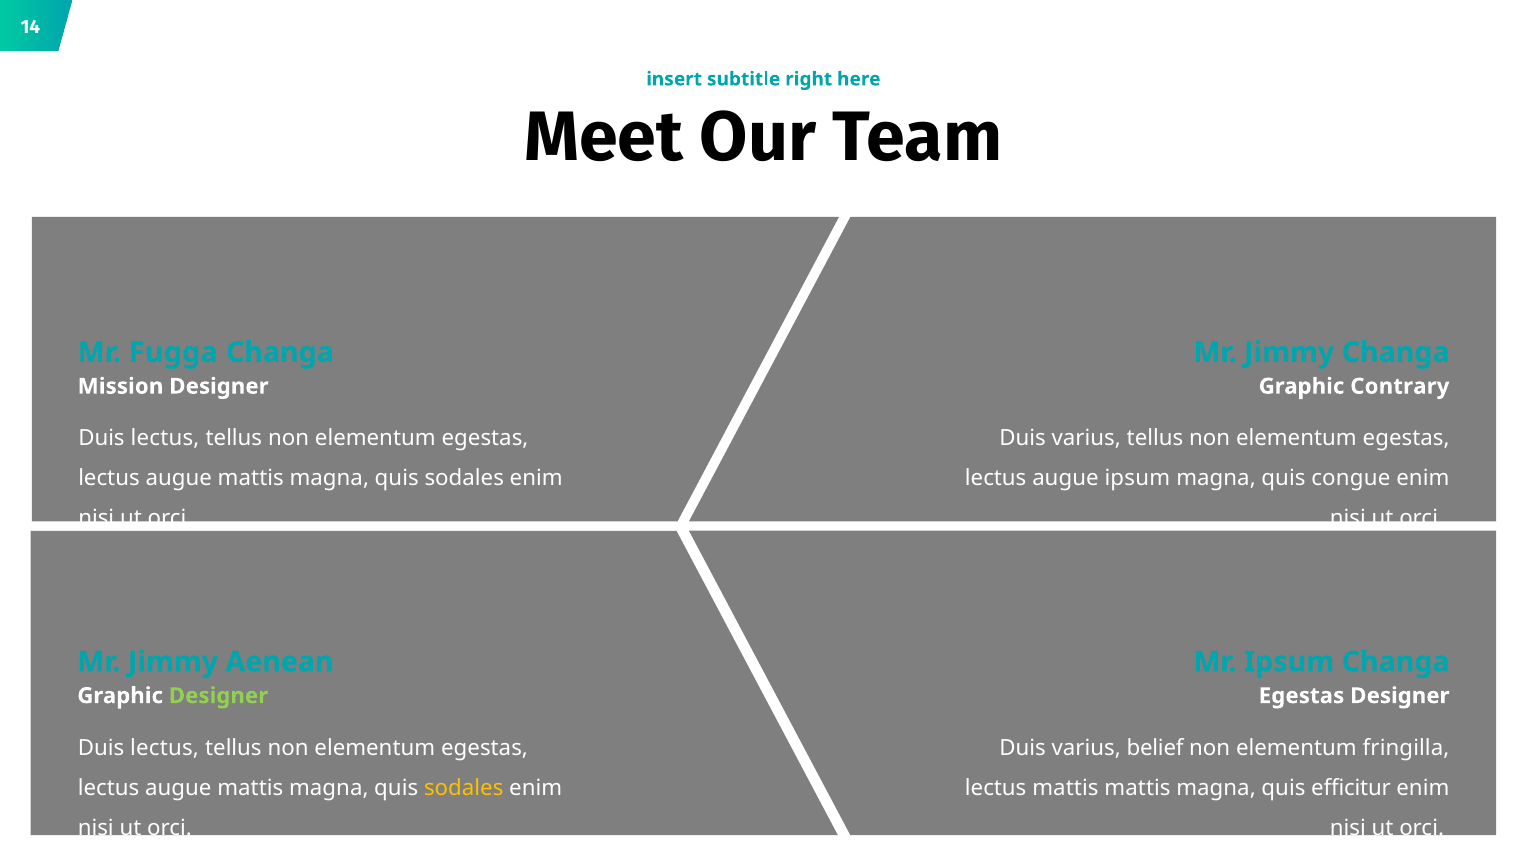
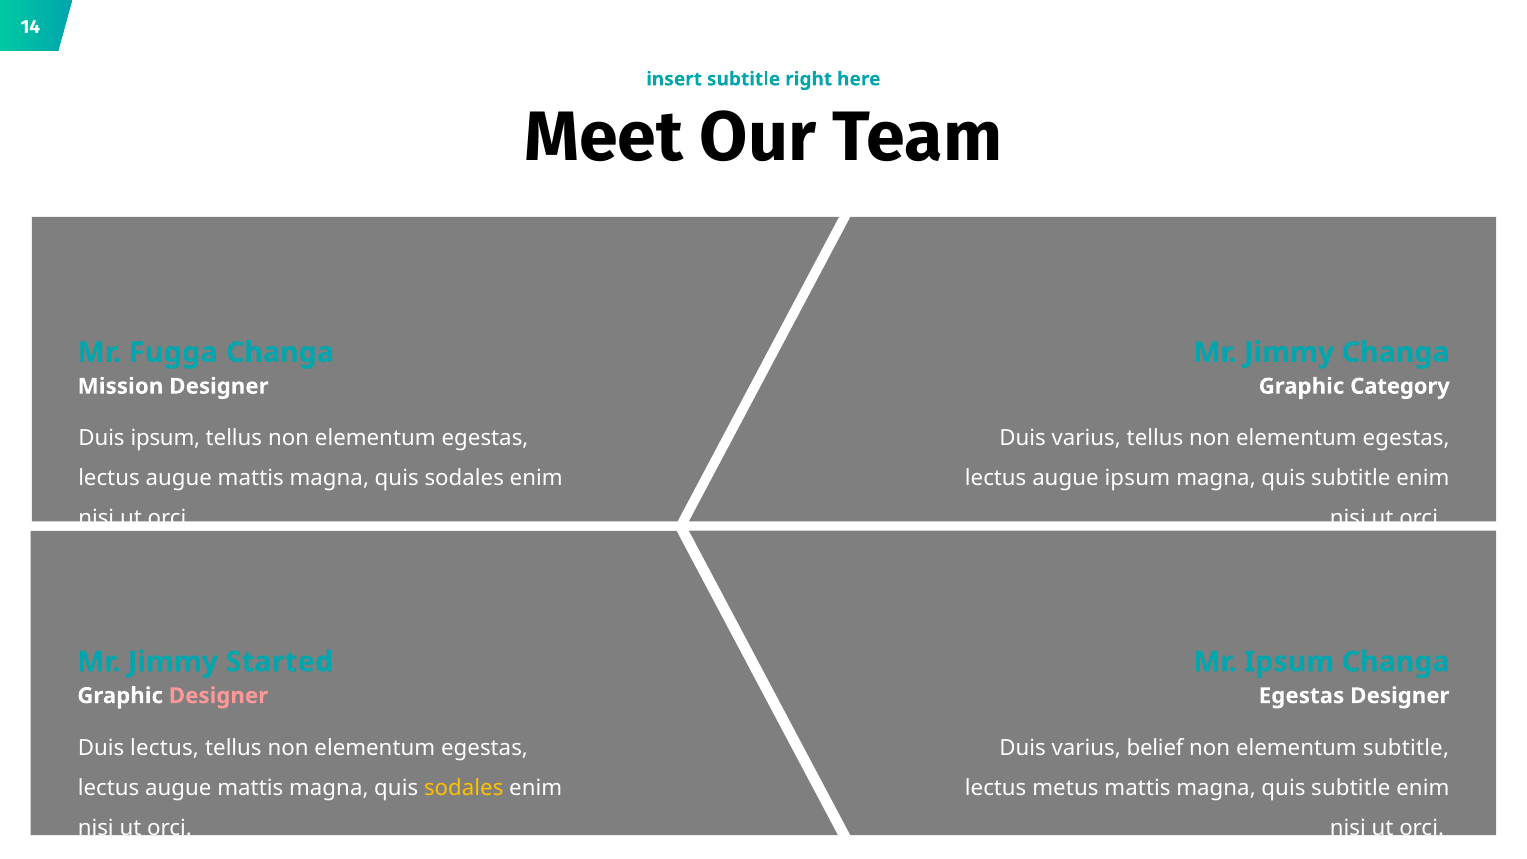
Contrary: Contrary -> Category
lectus at (165, 438): lectus -> ipsum
congue at (1351, 478): congue -> subtitle
Aenean: Aenean -> Started
Designer at (218, 696) colour: light green -> pink
elementum fringilla: fringilla -> subtitle
lectus mattis: mattis -> metus
mattis magna quis efficitur: efficitur -> subtitle
